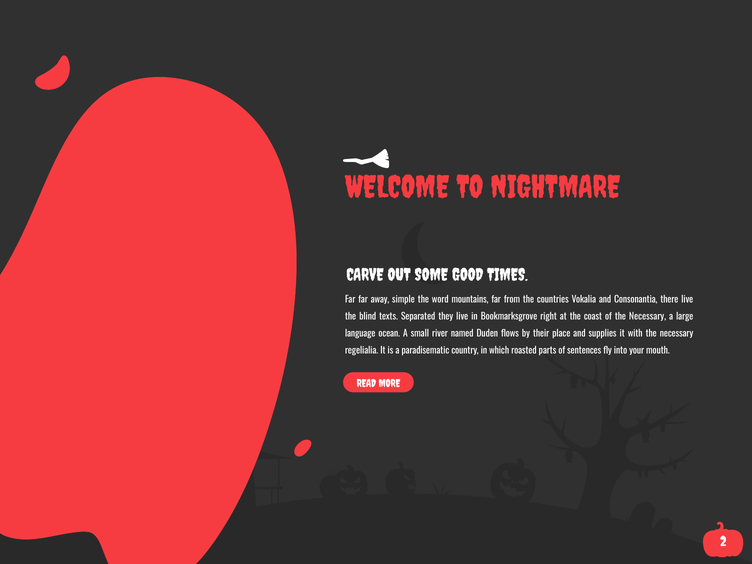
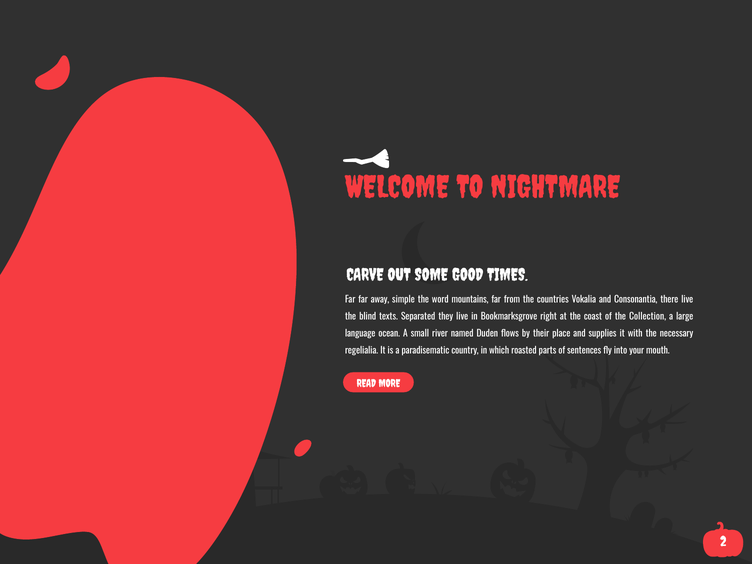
of the Necessary: Necessary -> Collection
